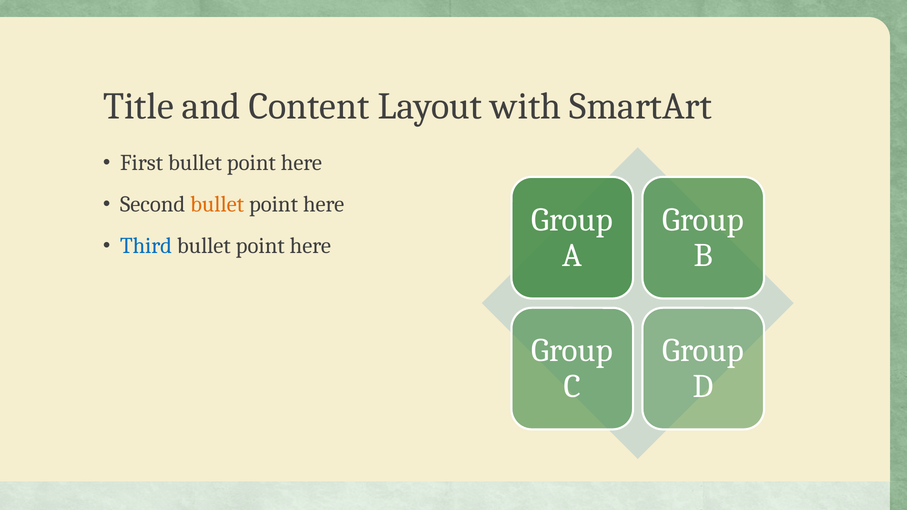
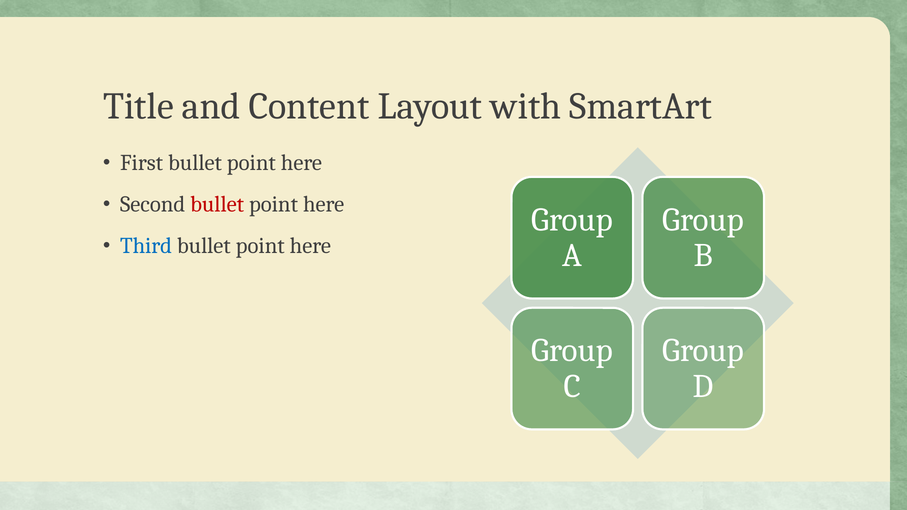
bullet at (217, 204) colour: orange -> red
